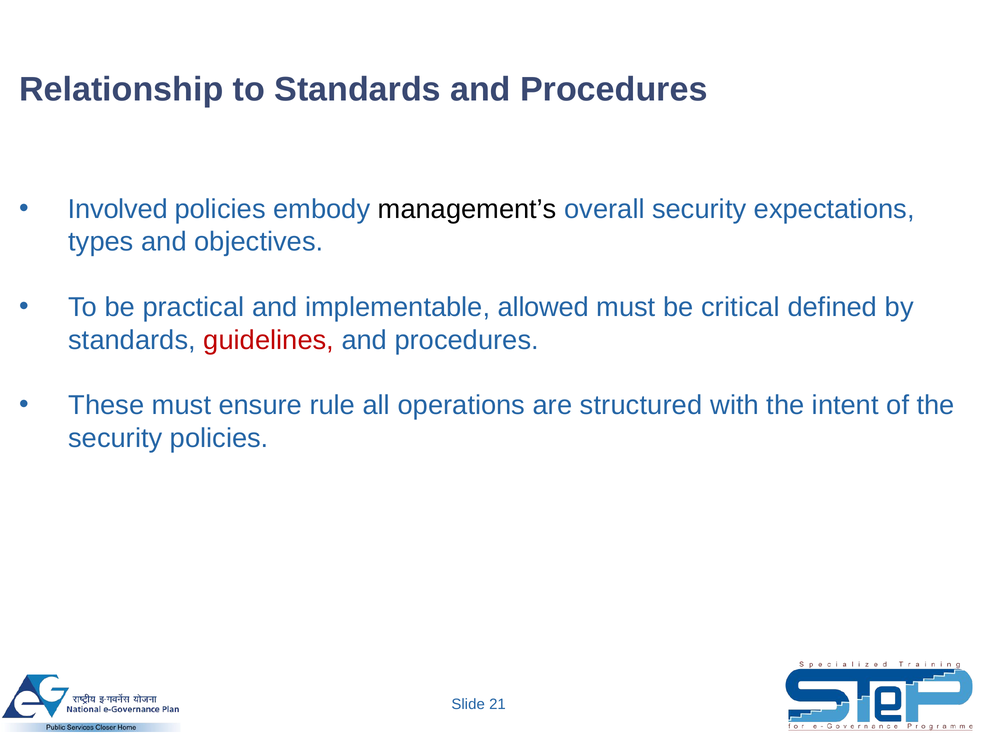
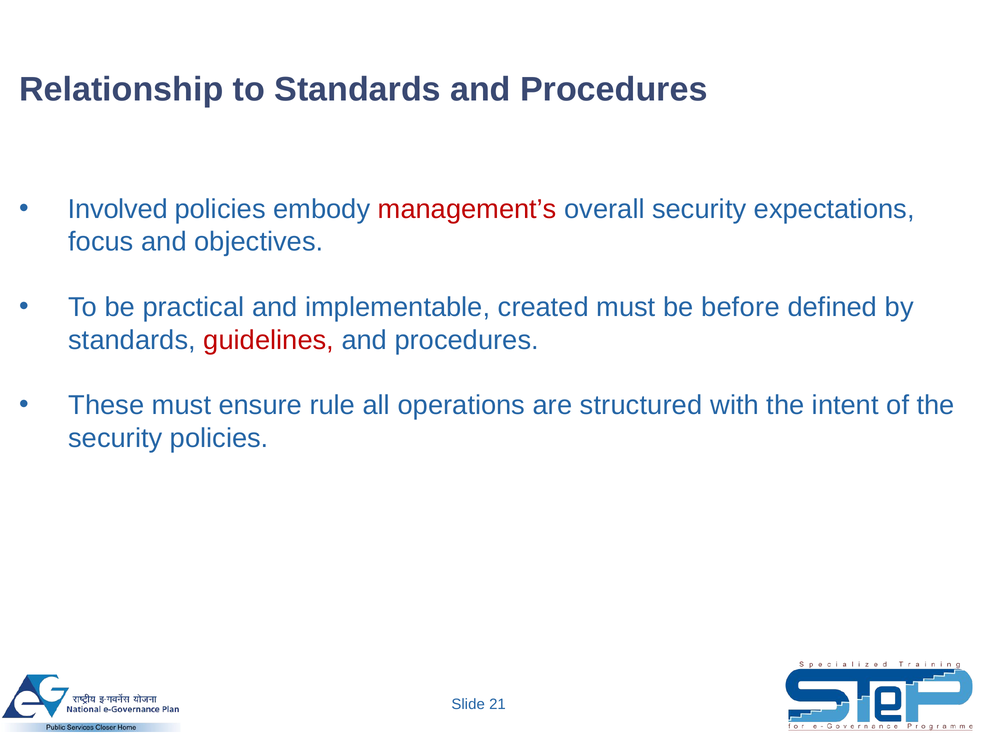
management’s colour: black -> red
types: types -> focus
allowed: allowed -> created
critical: critical -> before
